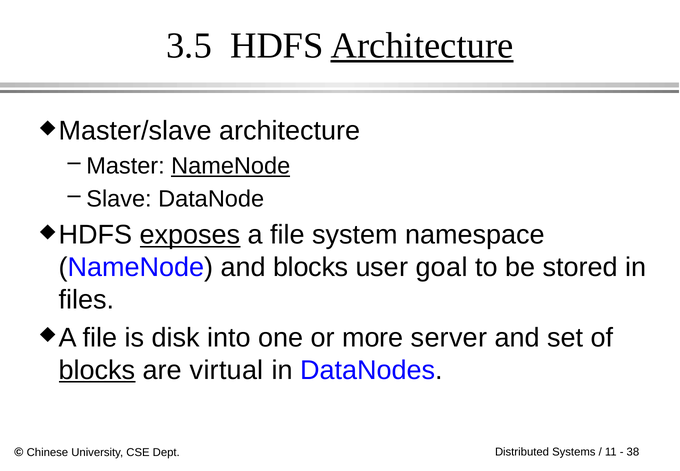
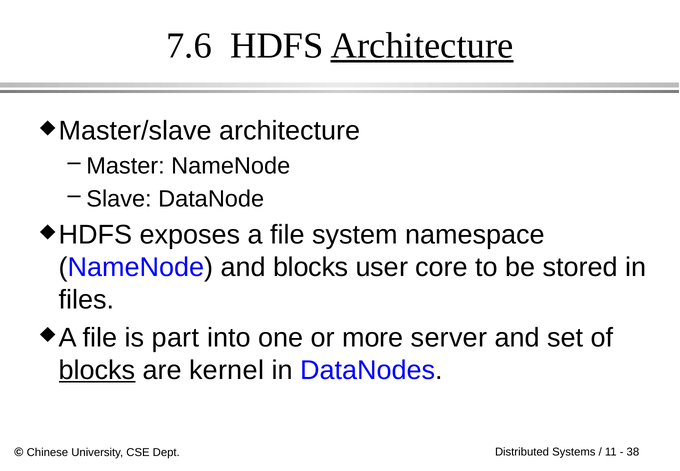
3.5: 3.5 -> 7.6
NameNode at (231, 166) underline: present -> none
exposes underline: present -> none
goal: goal -> core
disk: disk -> part
virtual: virtual -> kernel
